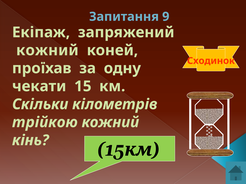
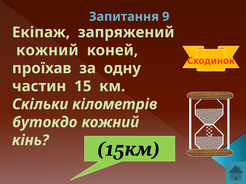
чекати: чекати -> частин
трійкою: трійкою -> бутокдо
